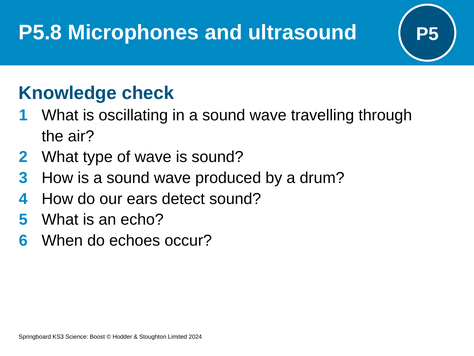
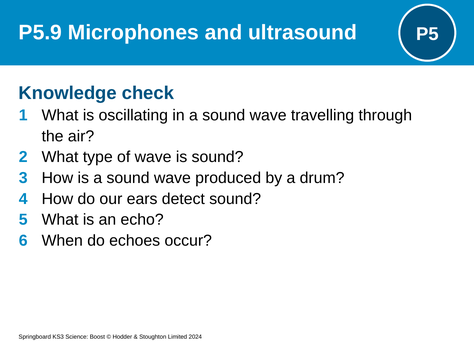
P5.8: P5.8 -> P5.9
